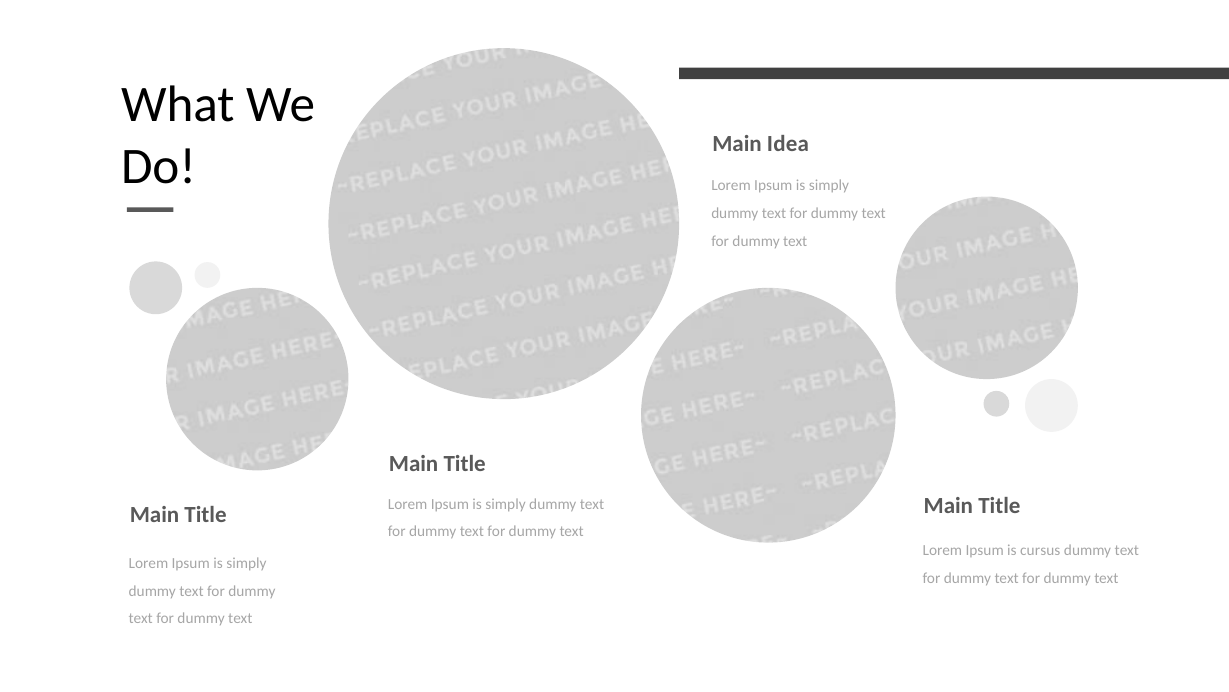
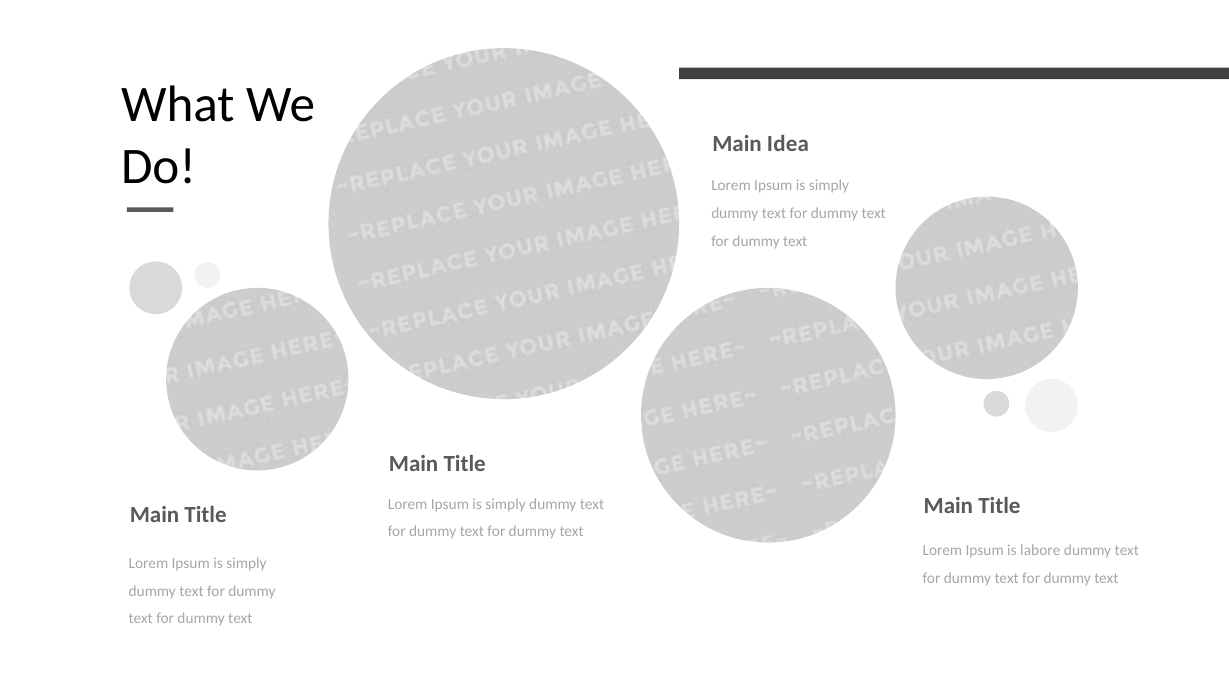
cursus: cursus -> labore
